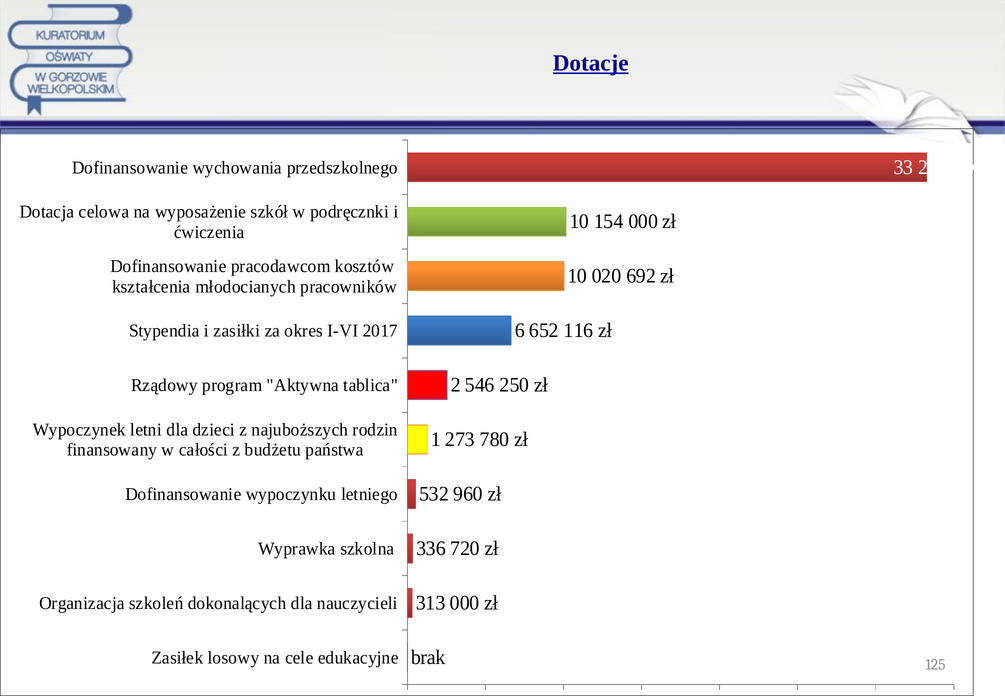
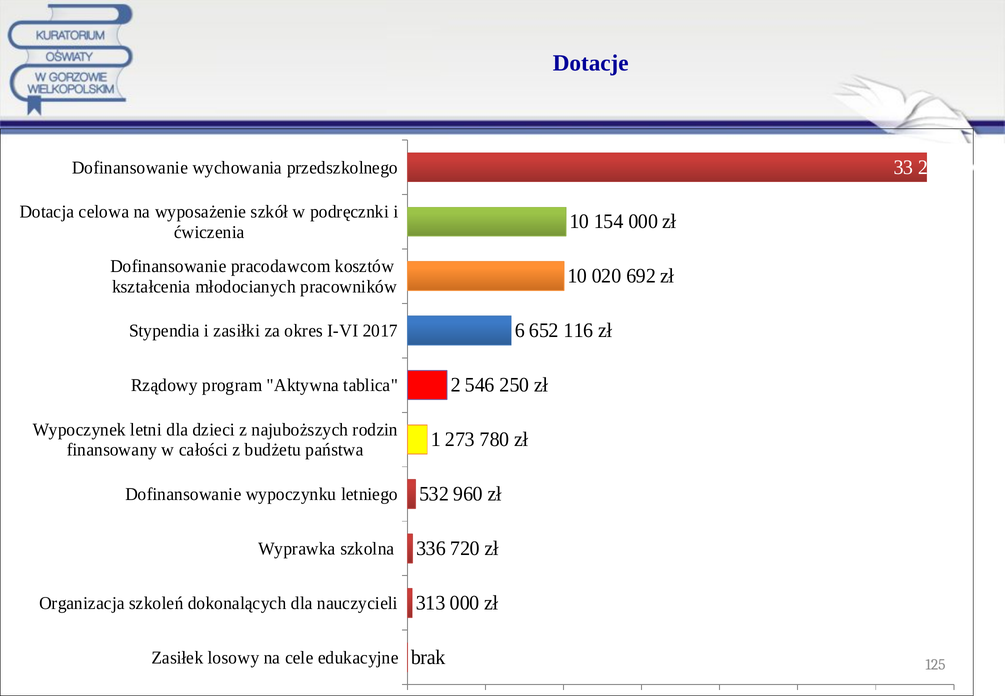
Dotacje underline: present -> none
